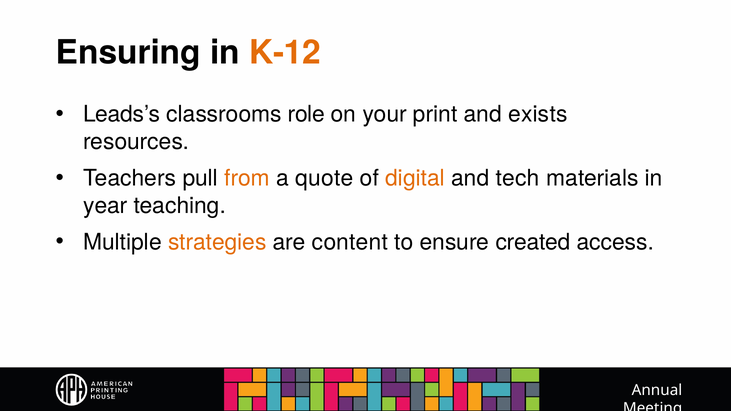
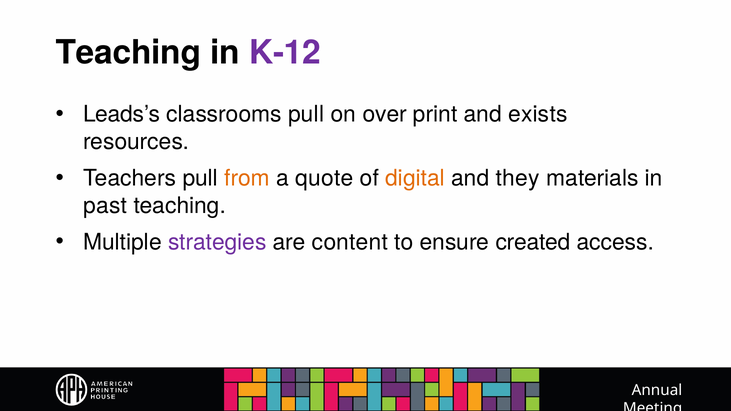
Ensuring at (128, 53): Ensuring -> Teaching
K-12 colour: orange -> purple
classrooms role: role -> pull
your: your -> over
tech: tech -> they
year: year -> past
strategies colour: orange -> purple
